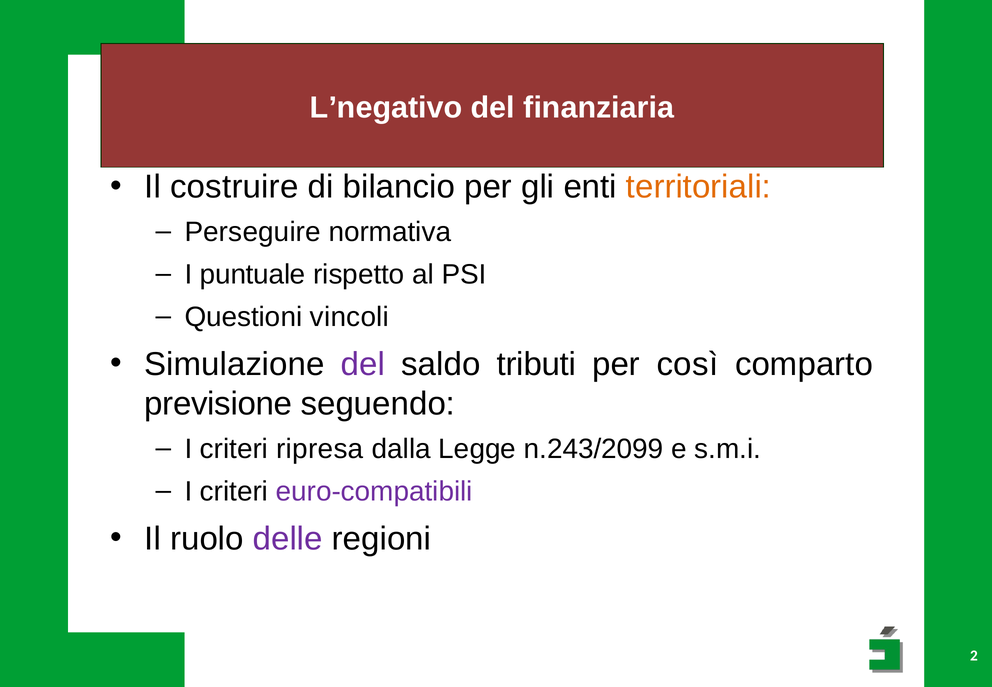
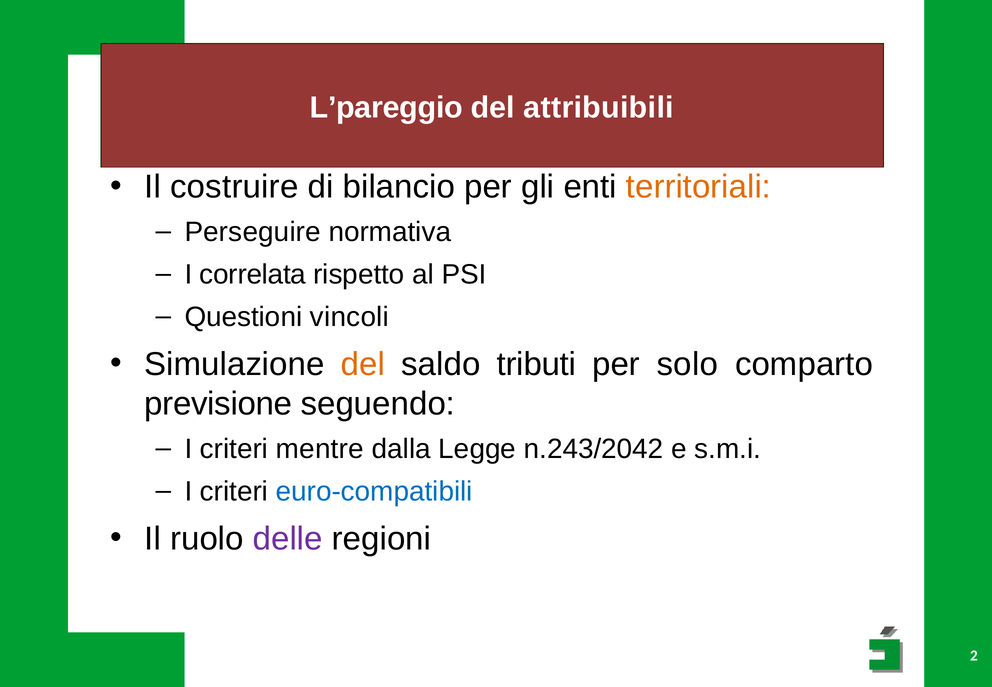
L’negativo: L’negativo -> L’pareggio
finanziaria: finanziaria -> attribuibili
puntuale: puntuale -> correlata
del at (363, 364) colour: purple -> orange
così: così -> solo
ripresa: ripresa -> mentre
n.243/2099: n.243/2099 -> n.243/2042
euro-compatibili colour: purple -> blue
